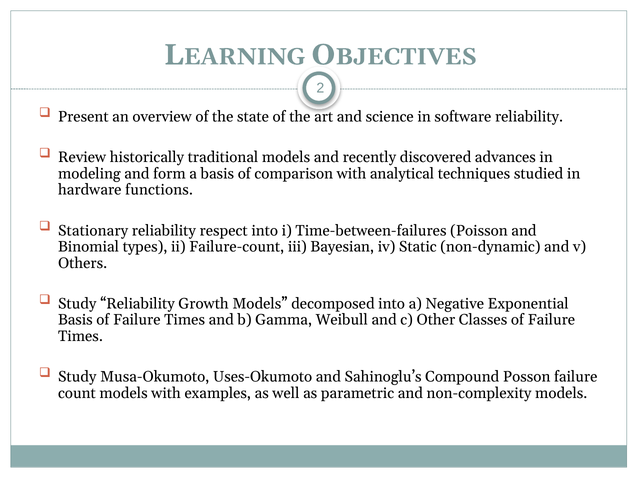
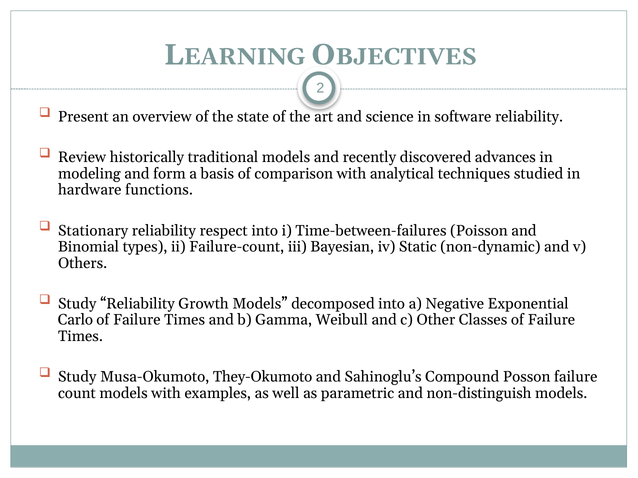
Basis at (75, 320): Basis -> Carlo
Uses-Okumoto: Uses-Okumoto -> They-Okumoto
non-complexity: non-complexity -> non-distinguish
